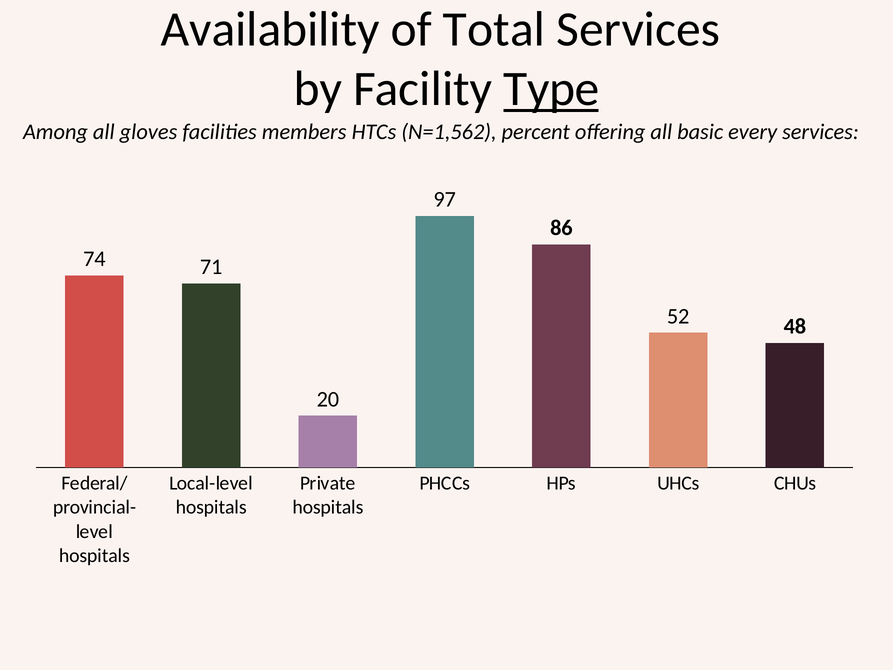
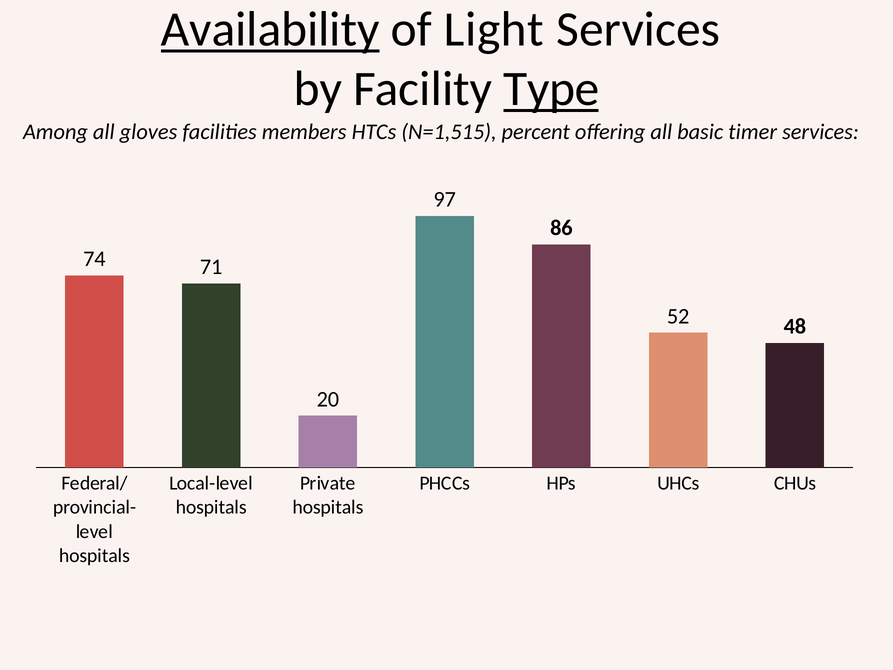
Availability underline: none -> present
Total: Total -> Light
N=1,562: N=1,562 -> N=1,515
every: every -> timer
